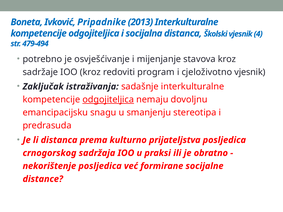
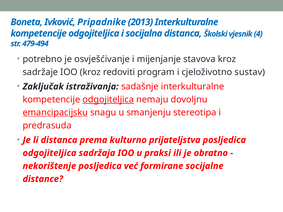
cjeloživotno vjesnik: vjesnik -> sustav
emancipacijsku underline: none -> present
crnogorskog at (50, 153): crnogorskog -> odgojiteljica
